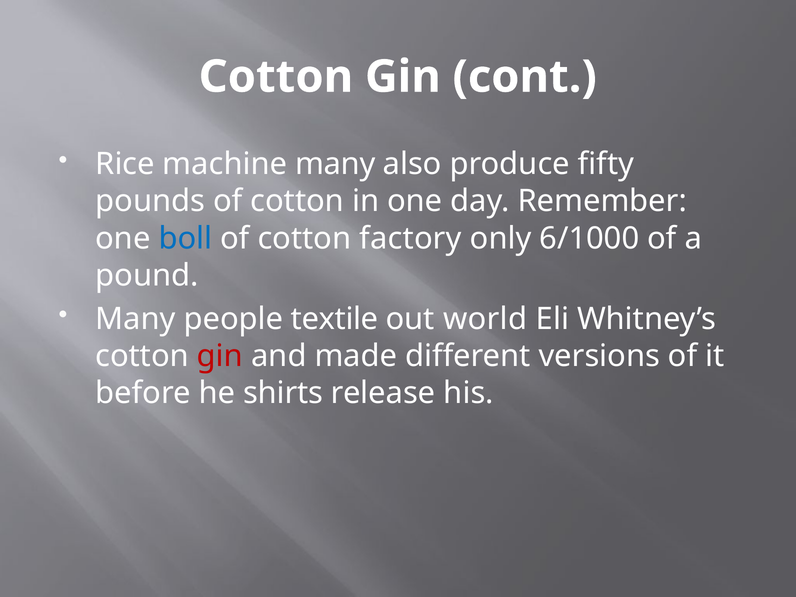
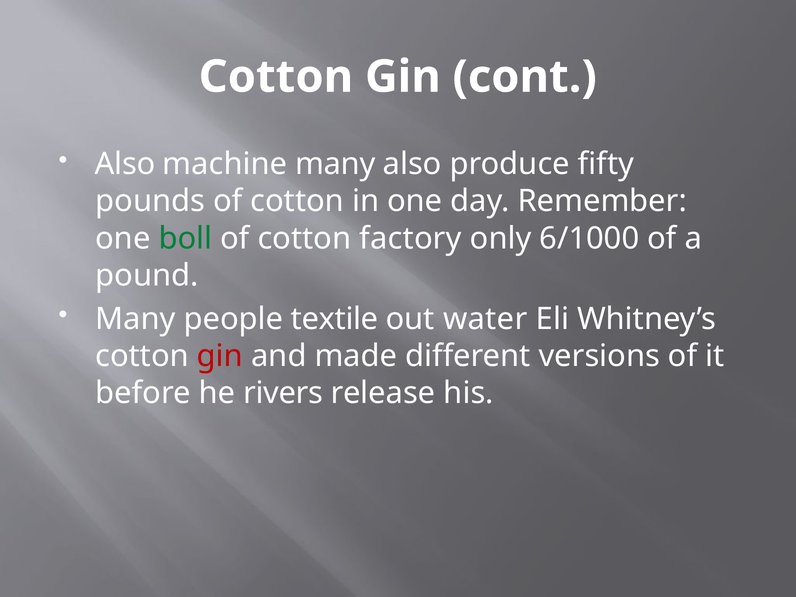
Rice at (125, 164): Rice -> Also
boll colour: blue -> green
world: world -> water
shirts: shirts -> rivers
